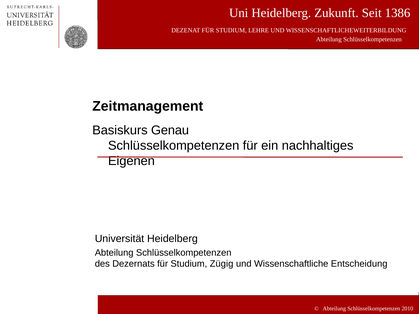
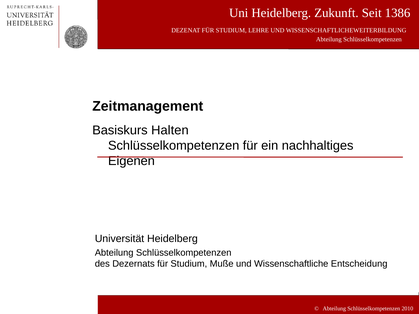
Genau: Genau -> Halten
Zügig: Zügig -> Muße
